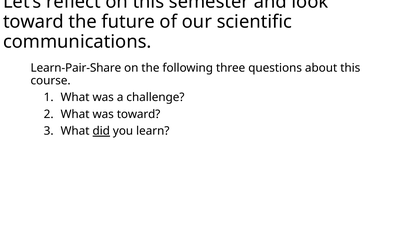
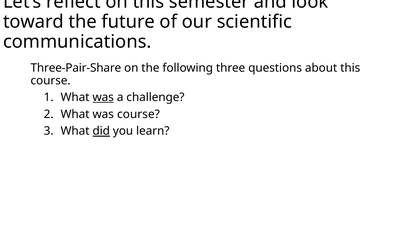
Learn-Pair-Share: Learn-Pair-Share -> Three-Pair-Share
was at (103, 97) underline: none -> present
was toward: toward -> course
